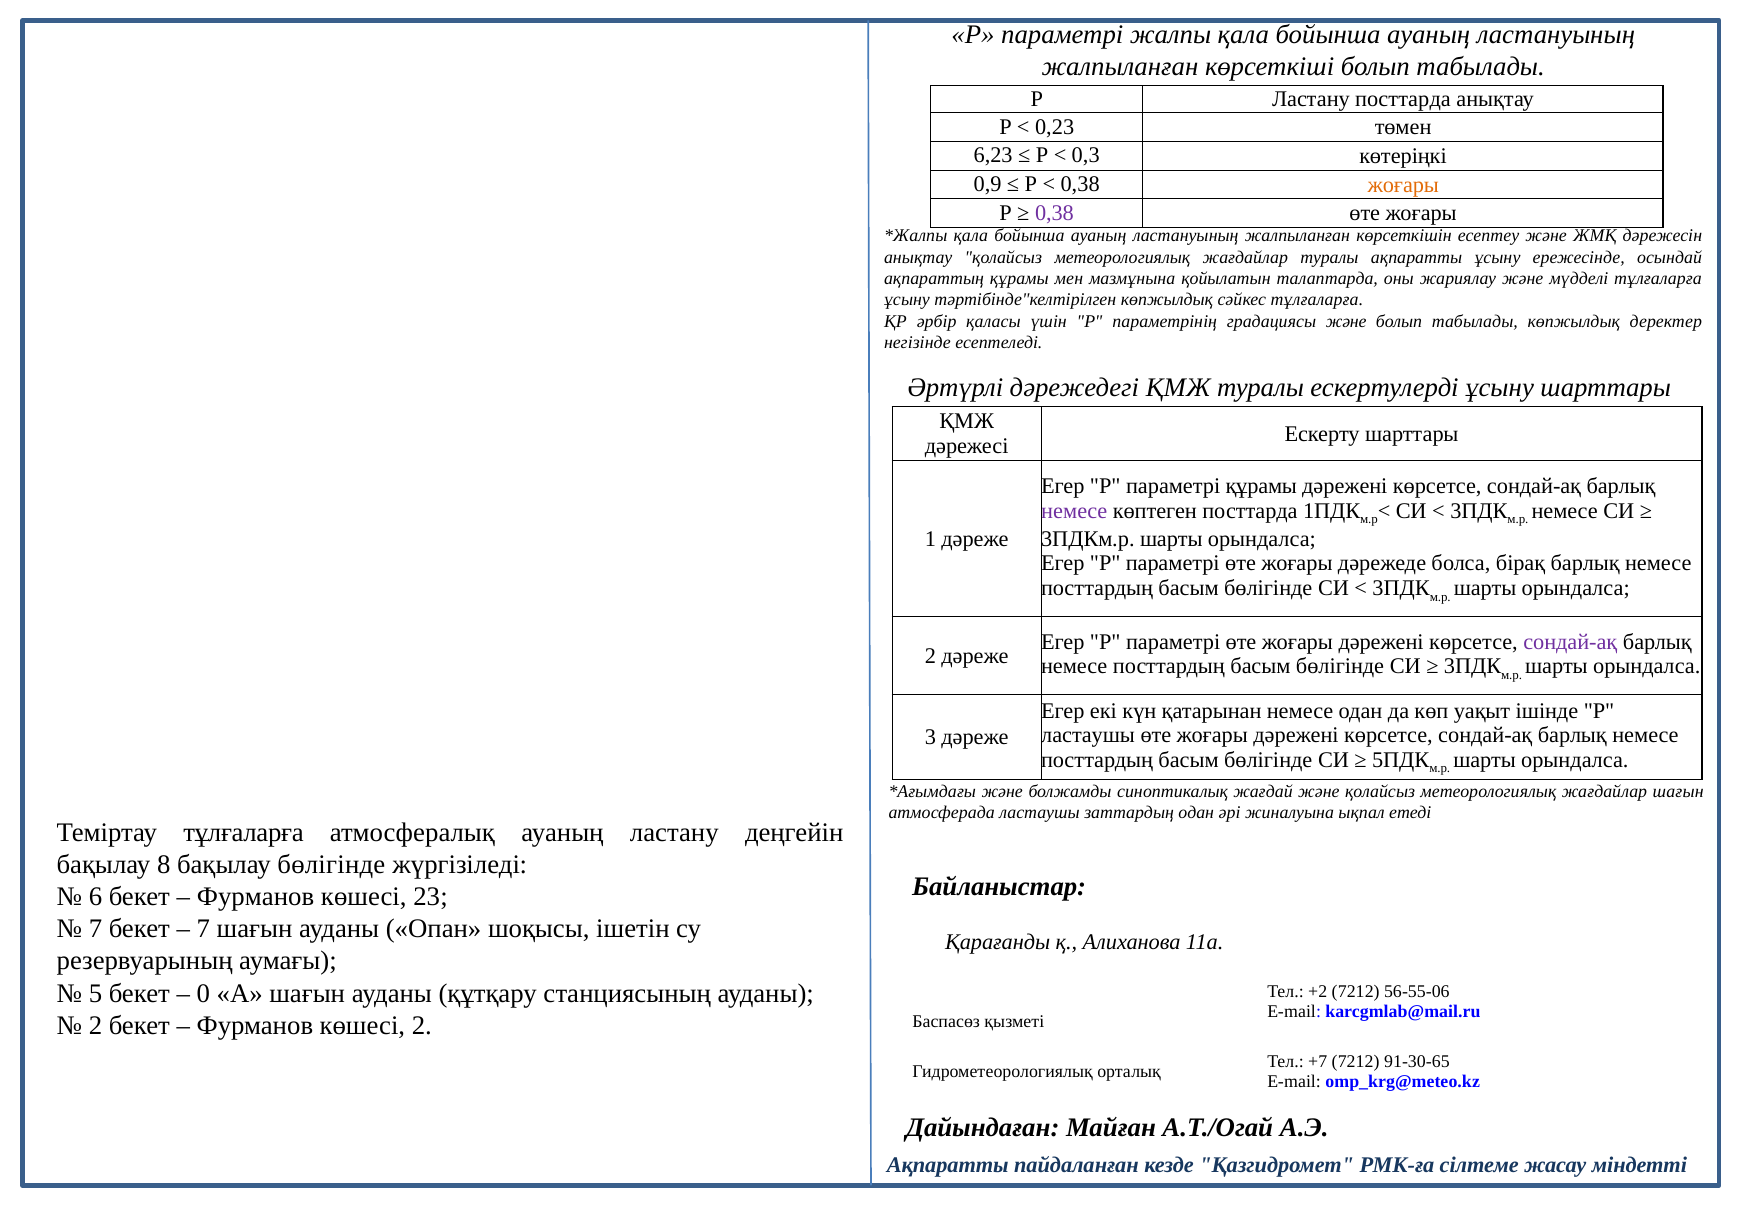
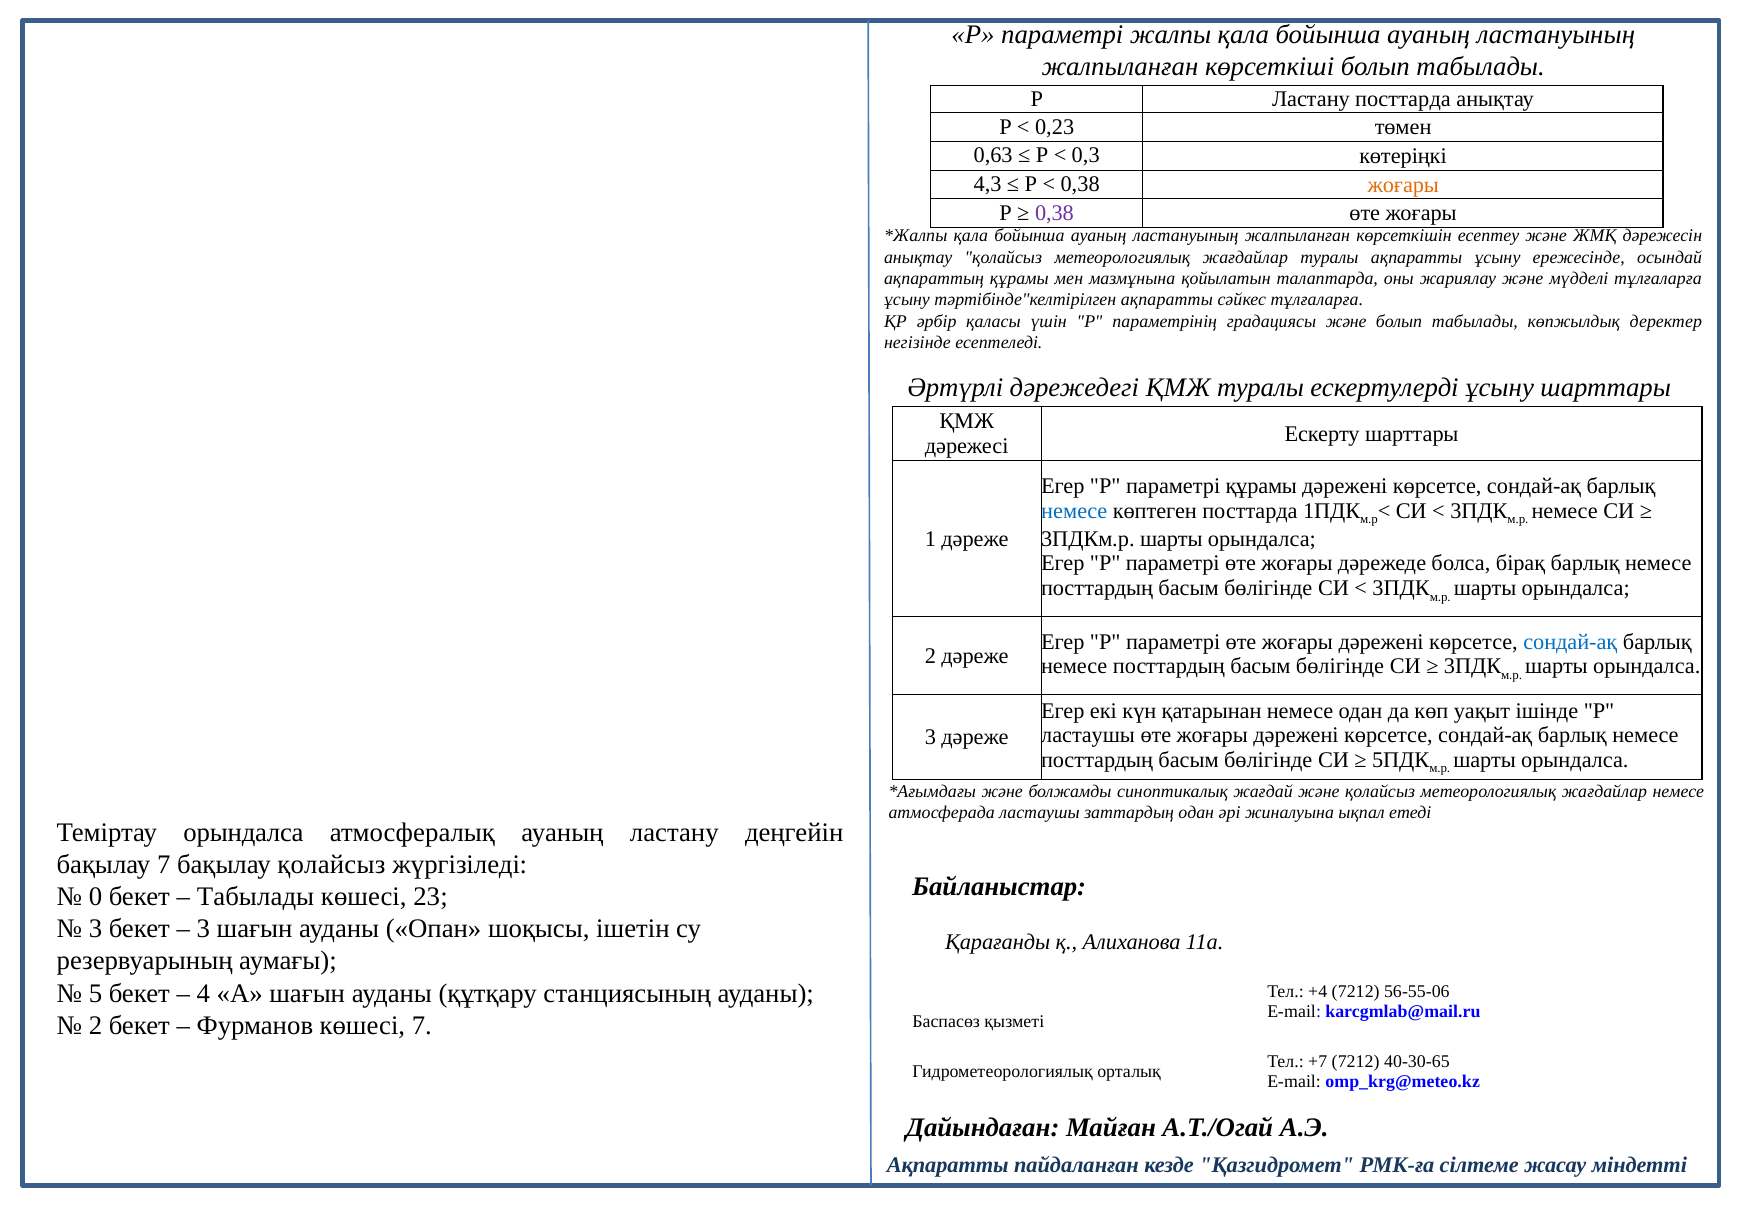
6,23: 6,23 -> 0,63
0,9: 0,9 -> 4,3
тәртібінде"келтірілген көпжылдық: көпжылдық -> ақпаратты
немесе at (1074, 511) colour: purple -> blue
сондай-ақ at (1570, 642) colour: purple -> blue
жағдайлар шағын: шағын -> немесе
Теміртау тұлғаларға: тұлғаларға -> орындалса
бақылау 8: 8 -> 7
бақылау бөлігінде: бөлігінде -> қолайсыз
6: 6 -> 0
Фурманов at (256, 897): Фурманов -> Табылады
7 at (96, 929): 7 -> 3
7 at (203, 929): 7 -> 3
0: 0 -> 4
+2: +2 -> +4
көшесі 2: 2 -> 7
91-30-65: 91-30-65 -> 40-30-65
